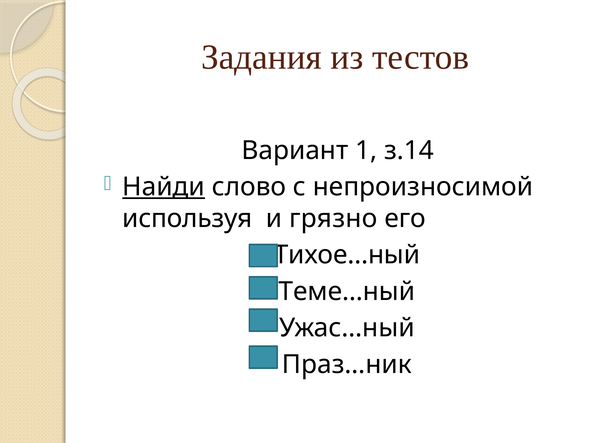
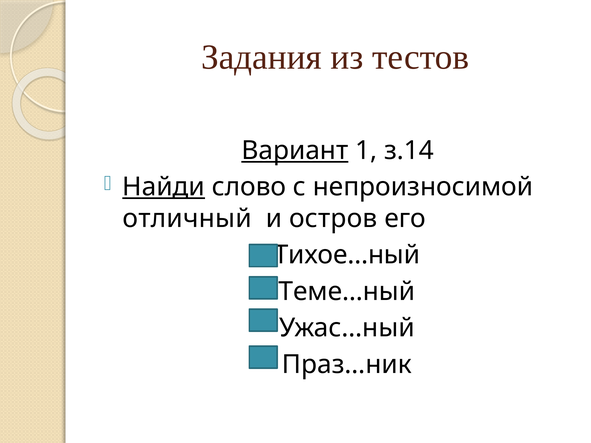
Вариант underline: none -> present
используя: используя -> отличный
грязно: грязно -> остров
